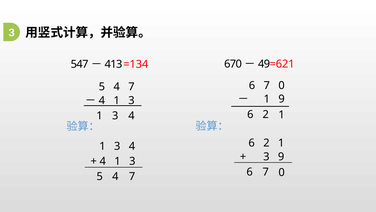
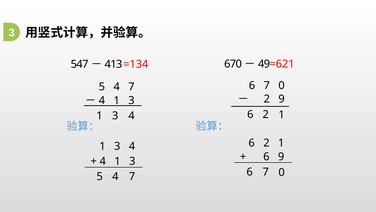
1 at (267, 99): 1 -> 2
3 at (266, 156): 3 -> 6
